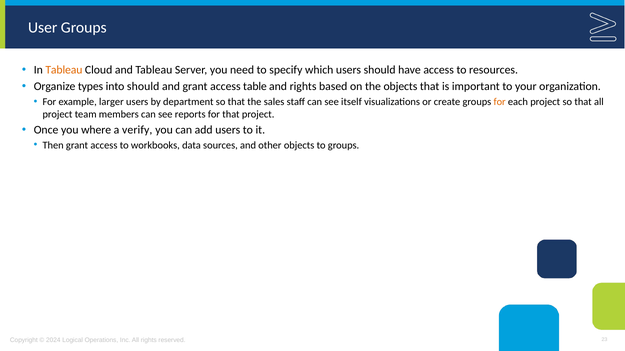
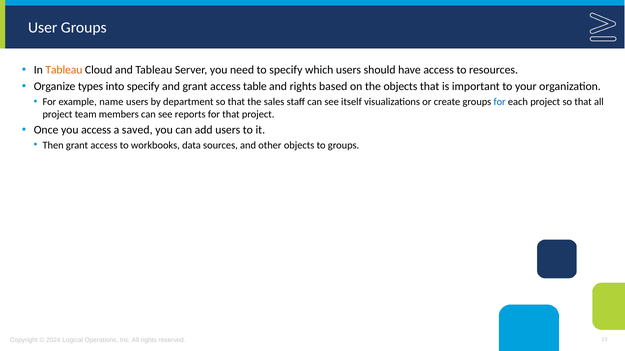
into should: should -> specify
larger: larger -> name
for at (500, 102) colour: orange -> blue
you where: where -> access
verify: verify -> saved
